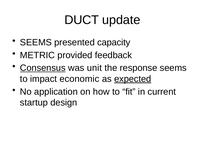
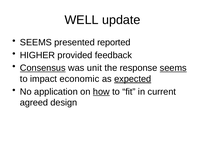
DUCT: DUCT -> WELL
capacity: capacity -> reported
METRIC: METRIC -> HIGHER
seems at (173, 68) underline: none -> present
how underline: none -> present
startup: startup -> agreed
